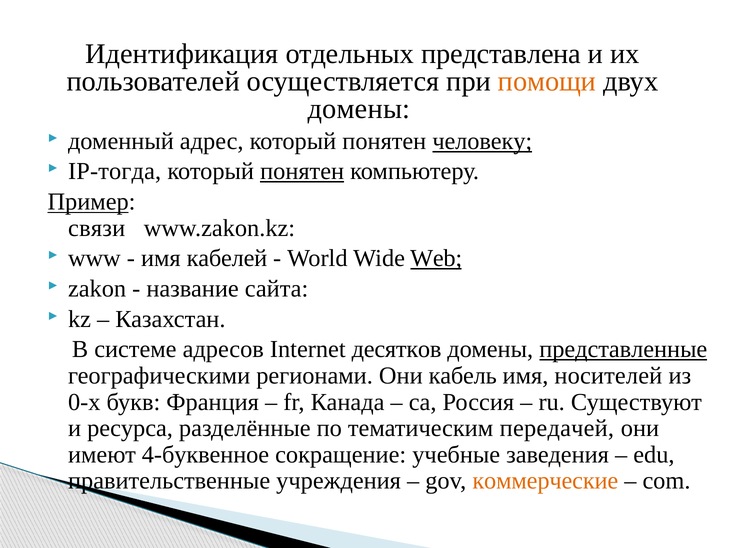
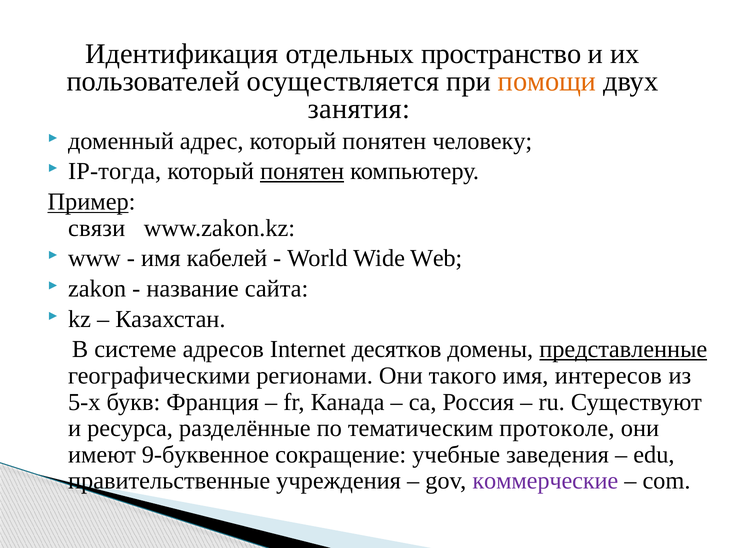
представлена: представлена -> пространство
домены at (359, 109): домены -> занятия
человеку underline: present -> none
Web underline: present -> none
кабель: кабель -> такого
носителей: носителей -> интересов
0-х: 0-х -> 5-х
передачей: передачей -> протоколе
4-буквенное: 4-буквенное -> 9-буквенное
коммерческие colour: orange -> purple
